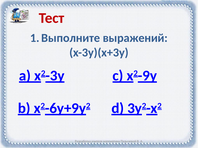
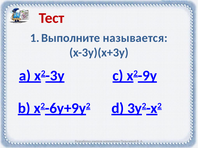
выражений: выражений -> называется
